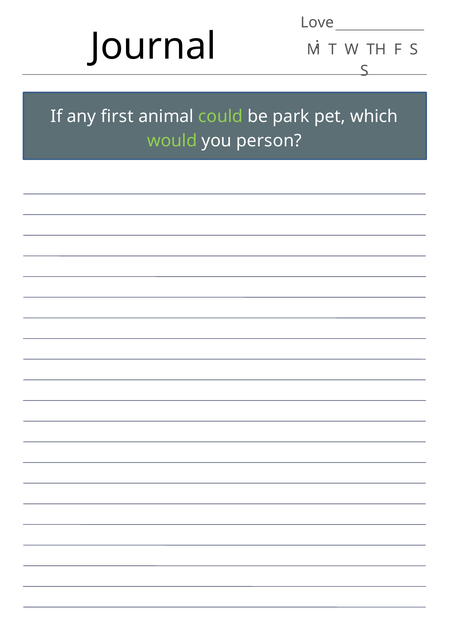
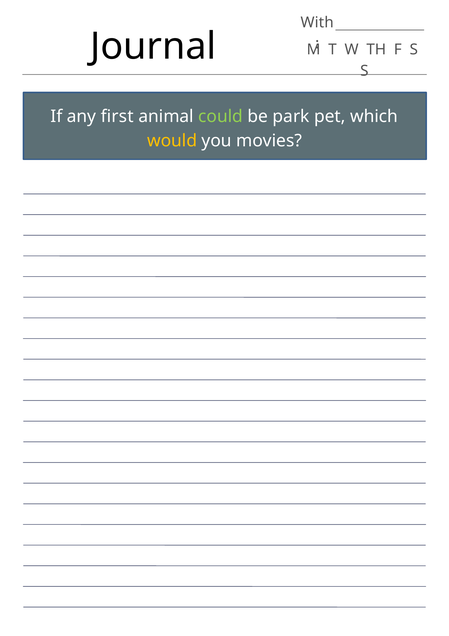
Love: Love -> With
would colour: light green -> yellow
person: person -> movies
